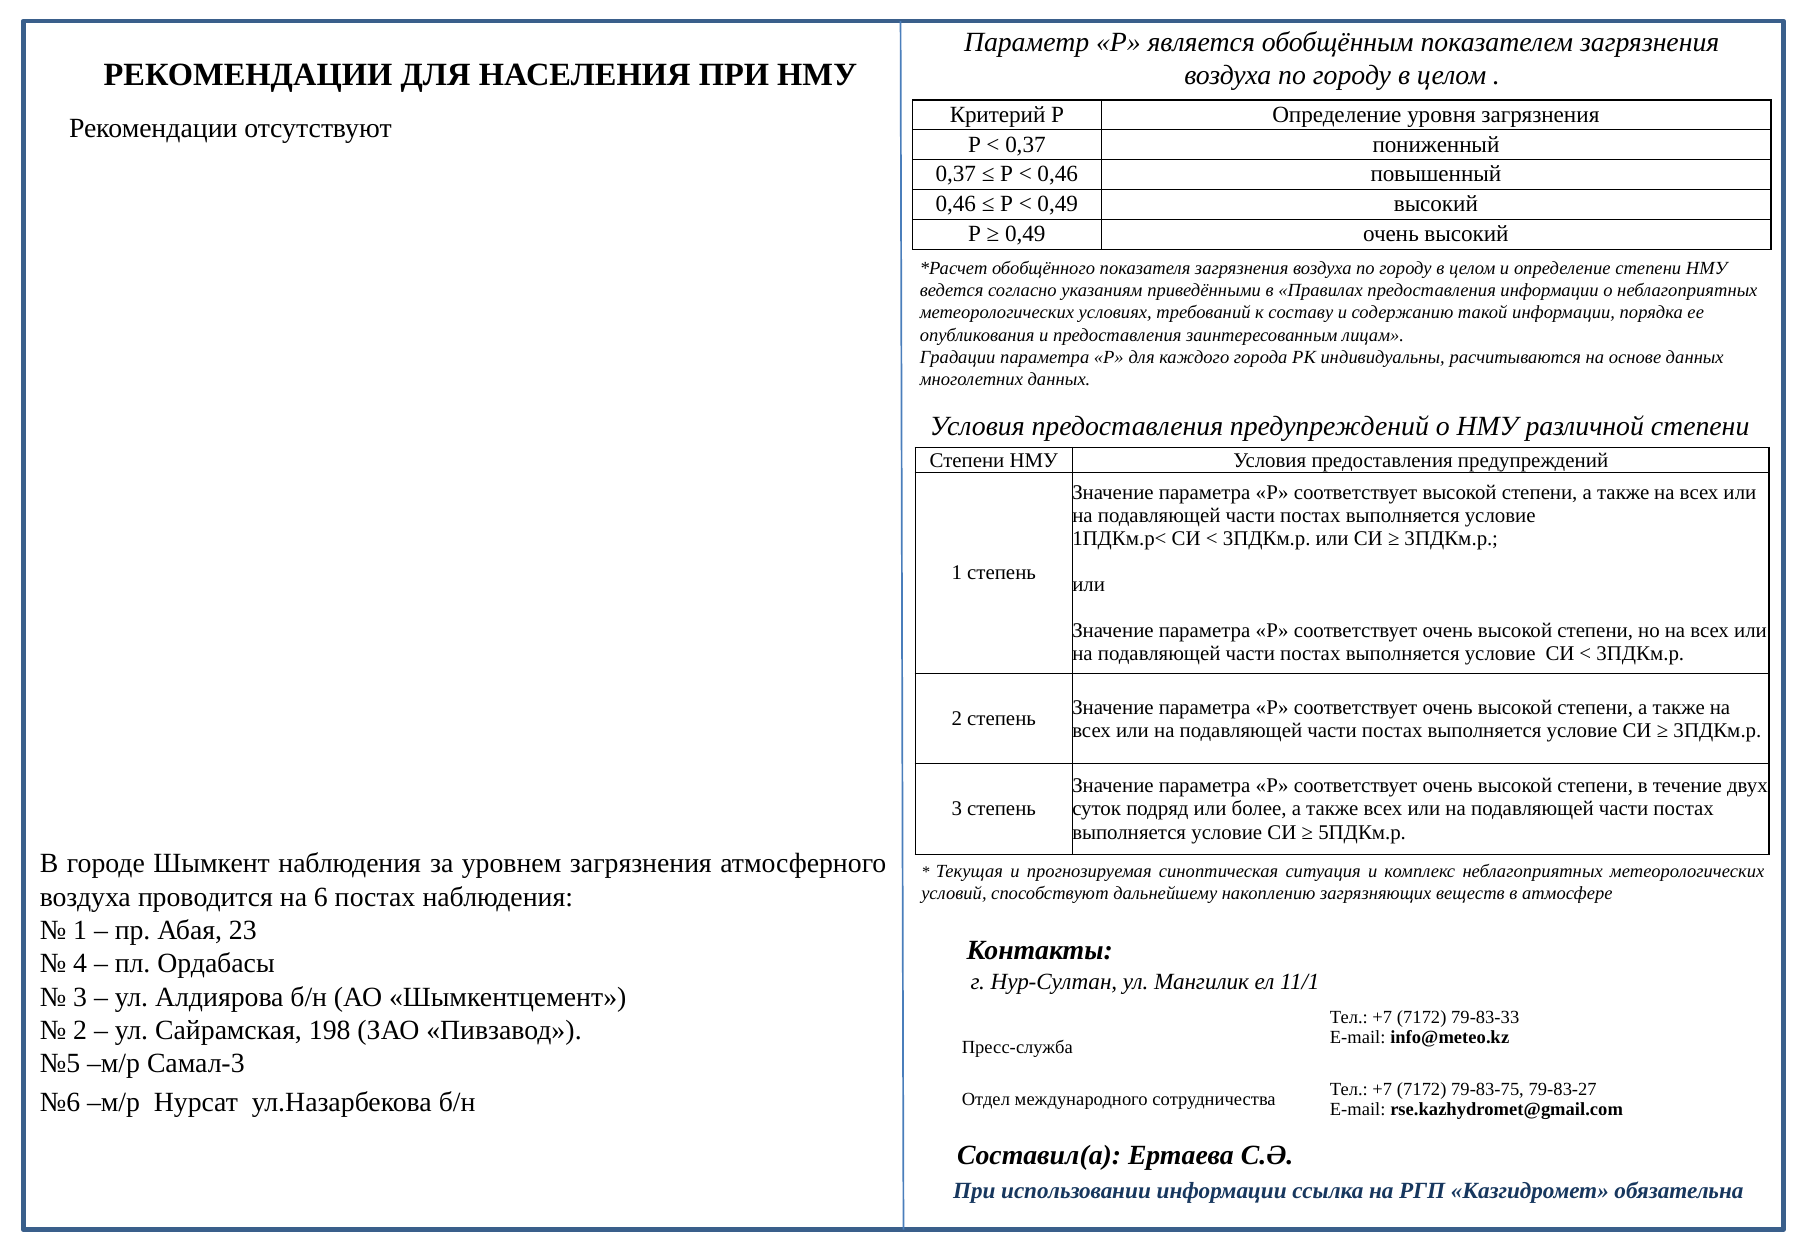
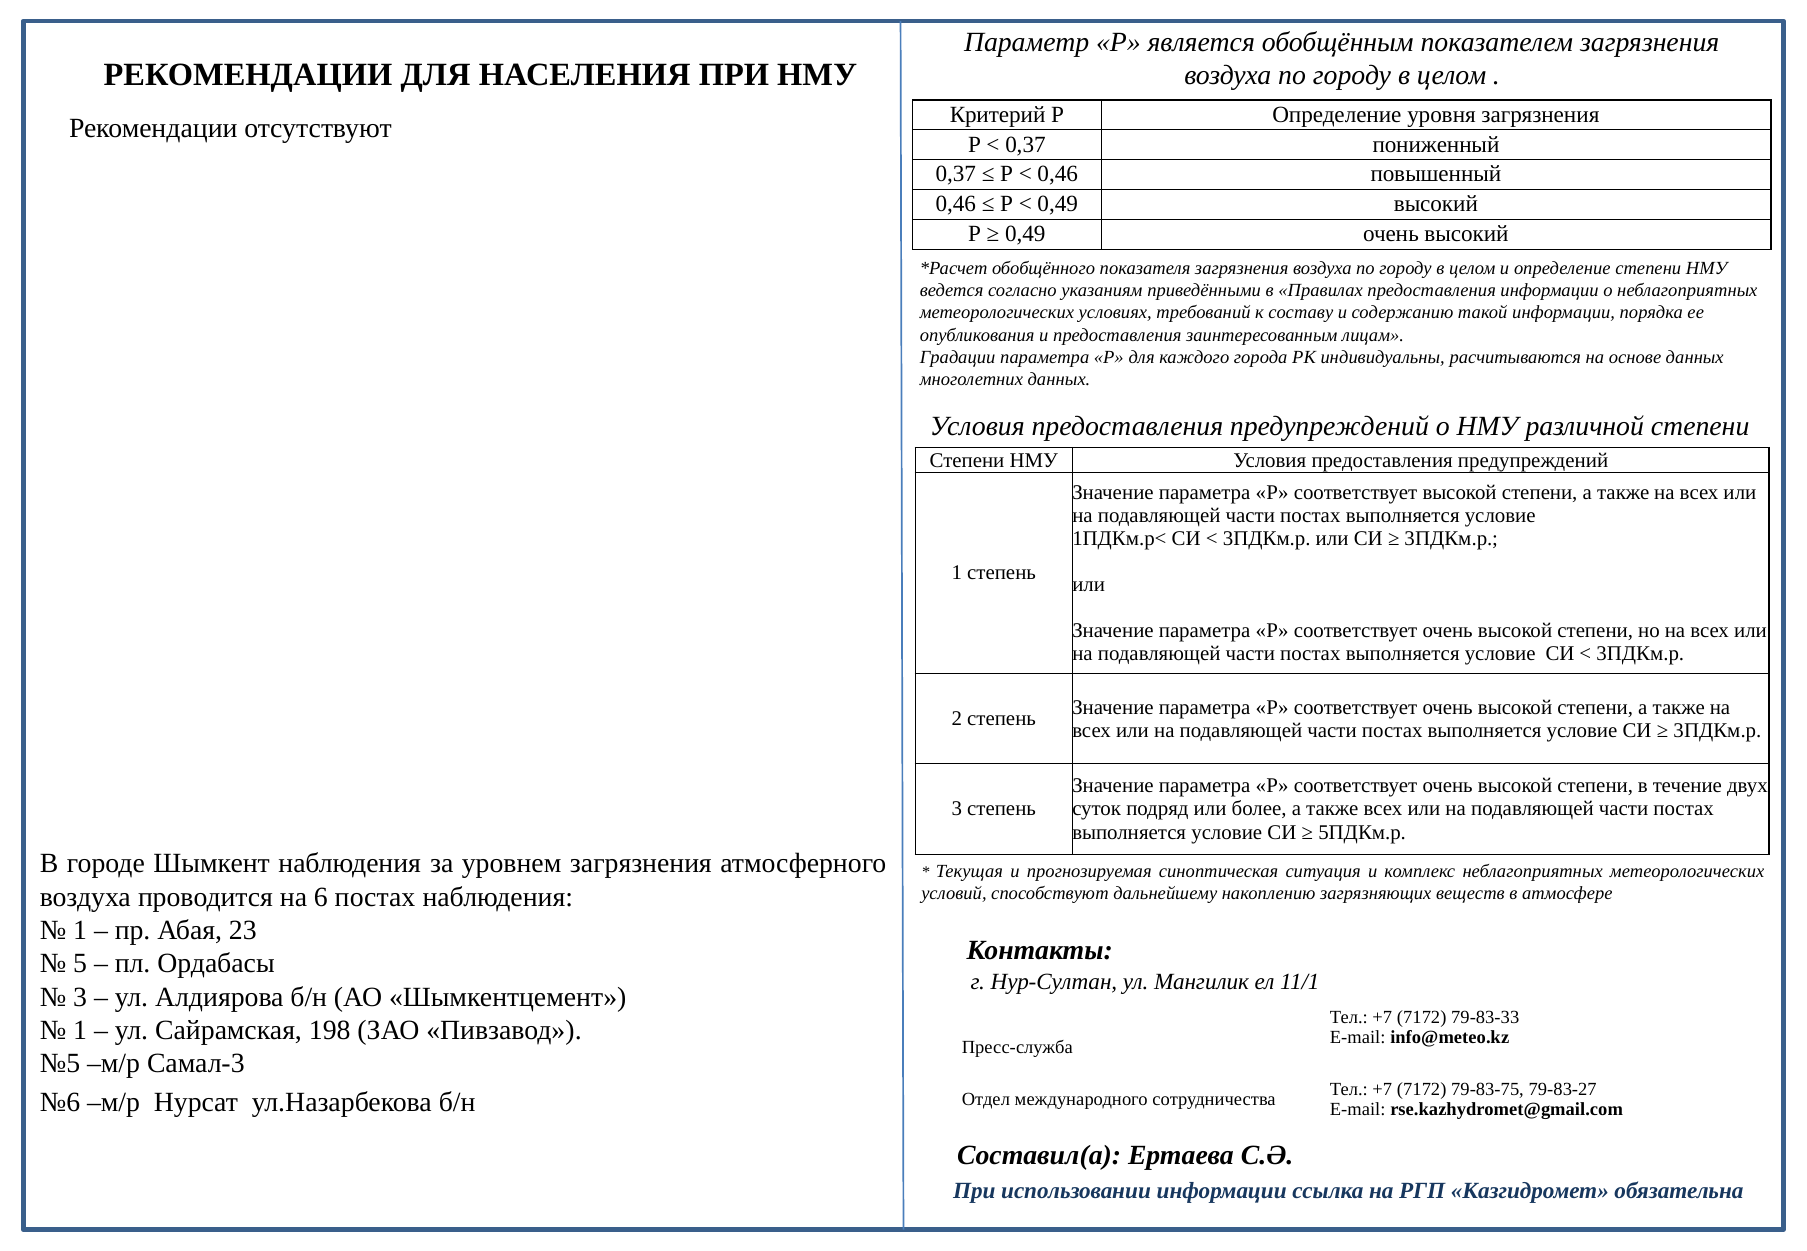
4: 4 -> 5
2 at (80, 1030): 2 -> 1
